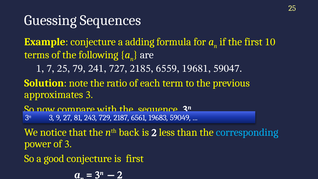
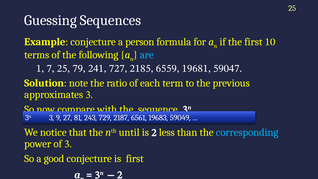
adding: adding -> person
are colour: white -> light blue
back: back -> until
